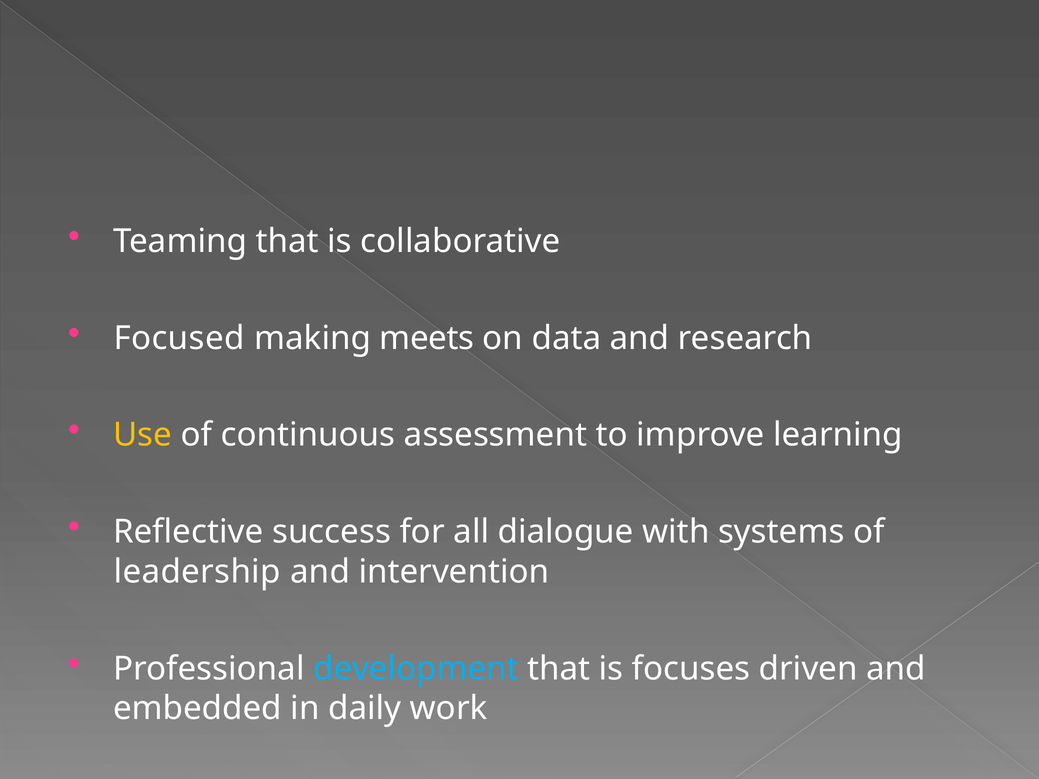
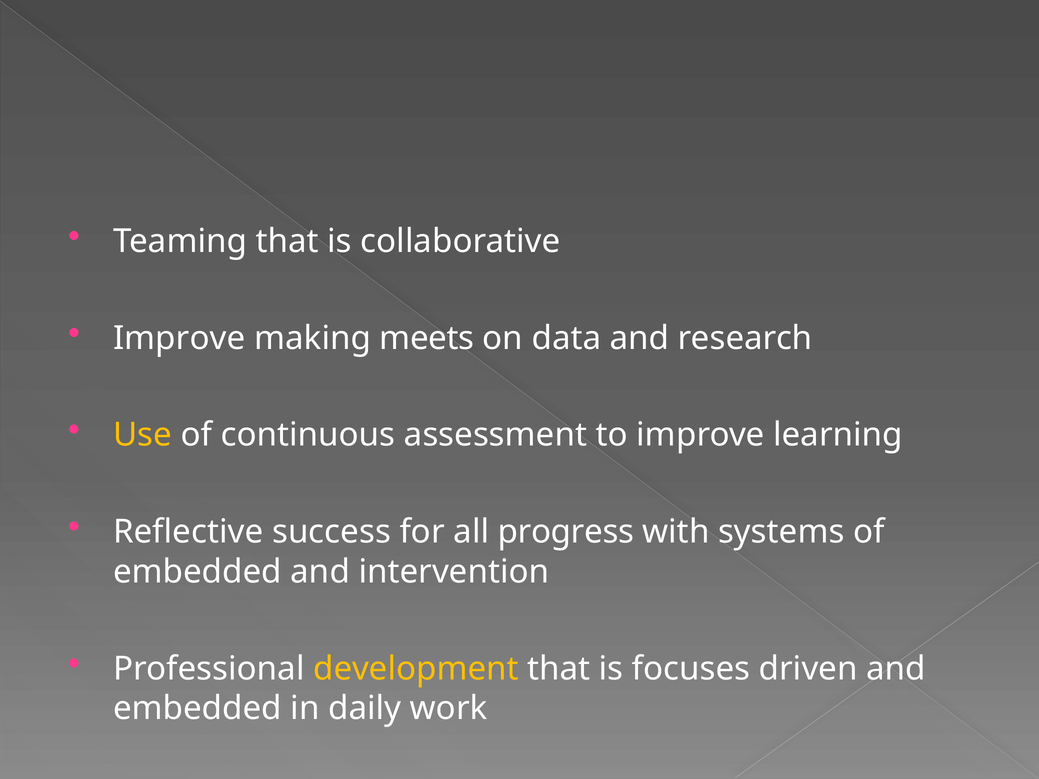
Focused at (179, 338): Focused -> Improve
dialogue: dialogue -> progress
leadership at (197, 572): leadership -> embedded
development colour: light blue -> yellow
